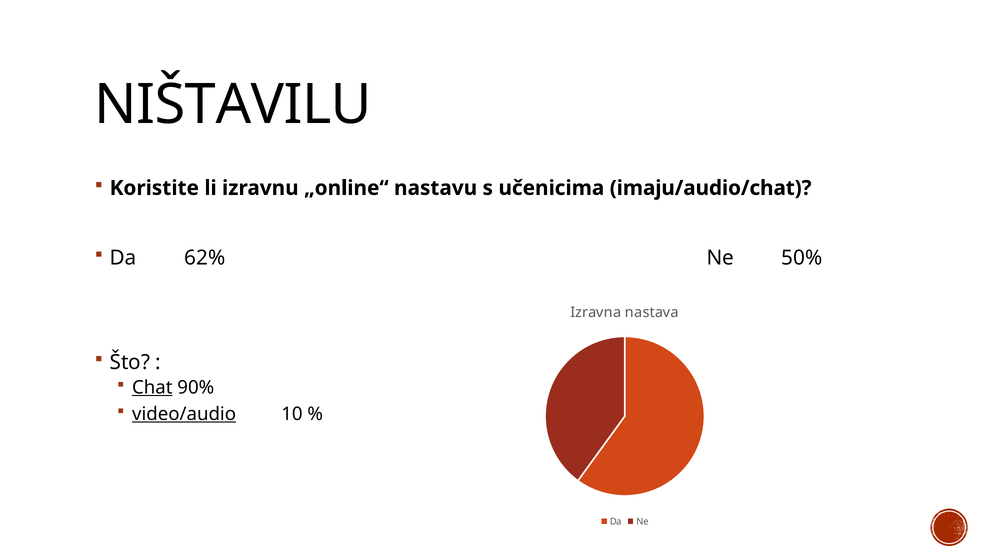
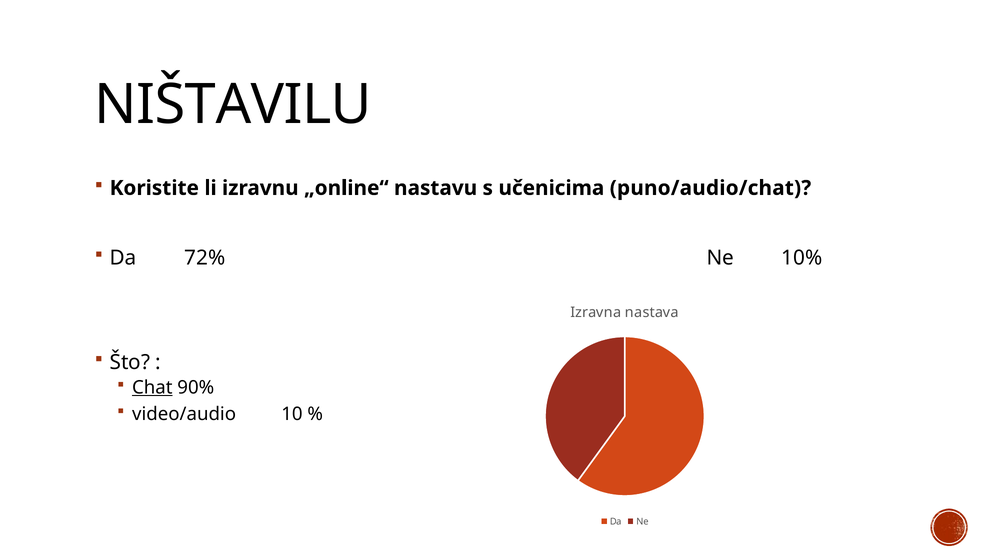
imaju/audio/chat: imaju/audio/chat -> puno/audio/chat
62%: 62% -> 72%
50%: 50% -> 10%
video/audio underline: present -> none
